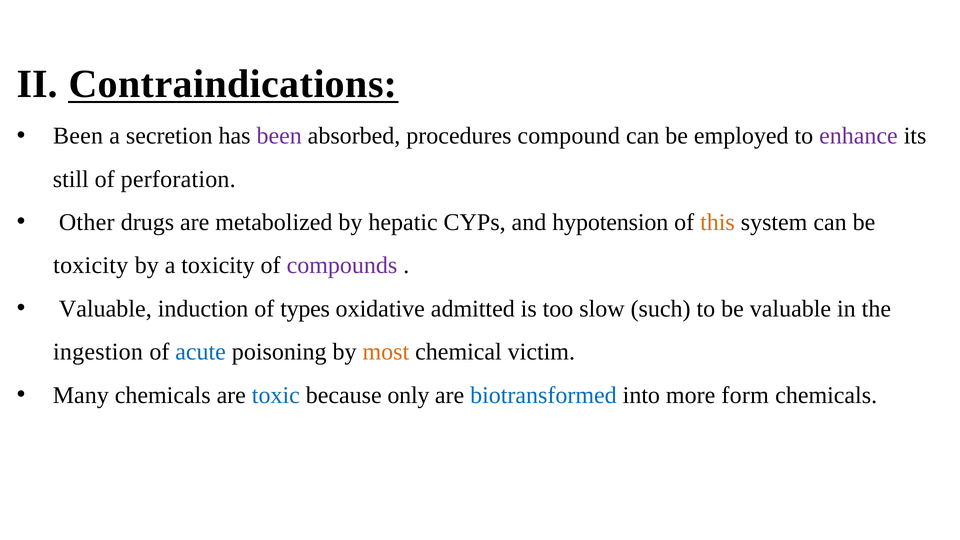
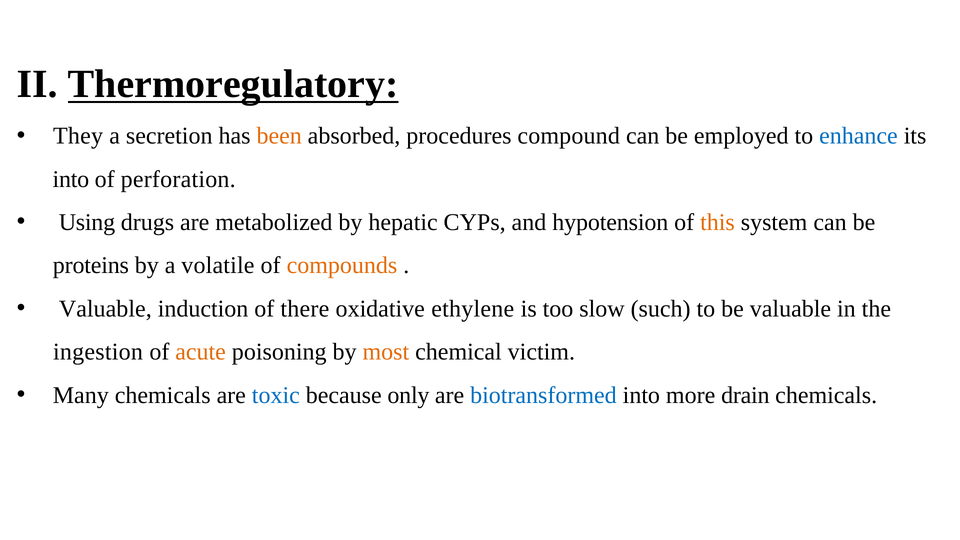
Contraindications: Contraindications -> Thermoregulatory
Been at (78, 136): Been -> They
been at (279, 136) colour: purple -> orange
enhance colour: purple -> blue
still at (71, 179): still -> into
Other: Other -> Using
toxicity at (91, 266): toxicity -> proteins
a toxicity: toxicity -> volatile
compounds colour: purple -> orange
types: types -> there
admitted: admitted -> ethylene
acute colour: blue -> orange
form: form -> drain
